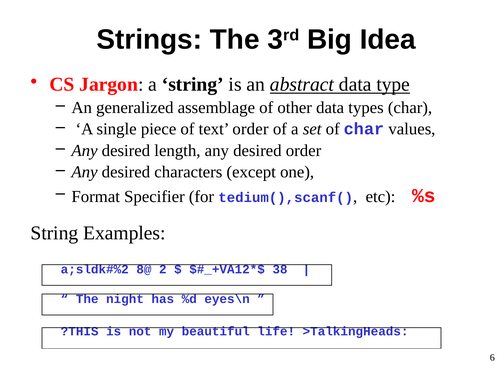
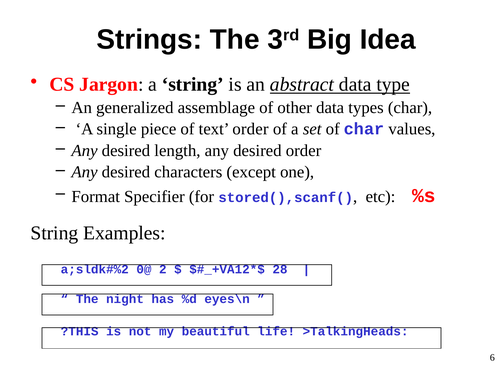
tedium(),scanf(: tedium(),scanf( -> stored(),scanf(
8@: 8@ -> 0@
38: 38 -> 28
